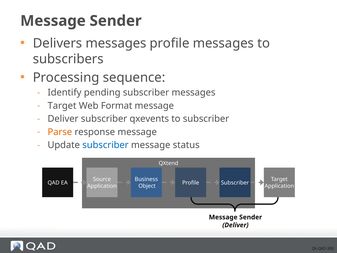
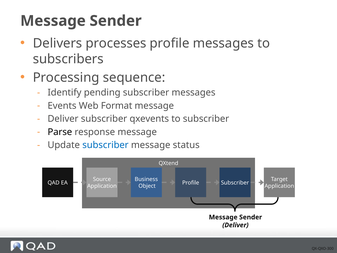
Delivers messages: messages -> processes
Target at (62, 106): Target -> Events
Parse colour: orange -> black
